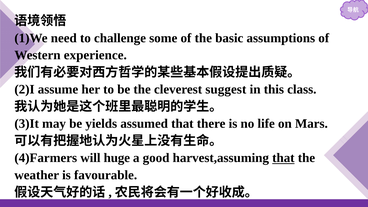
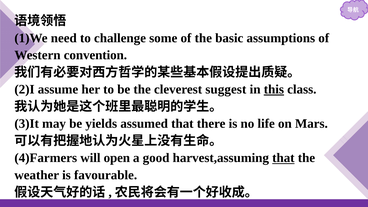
experience: experience -> convention
this underline: none -> present
huge: huge -> open
